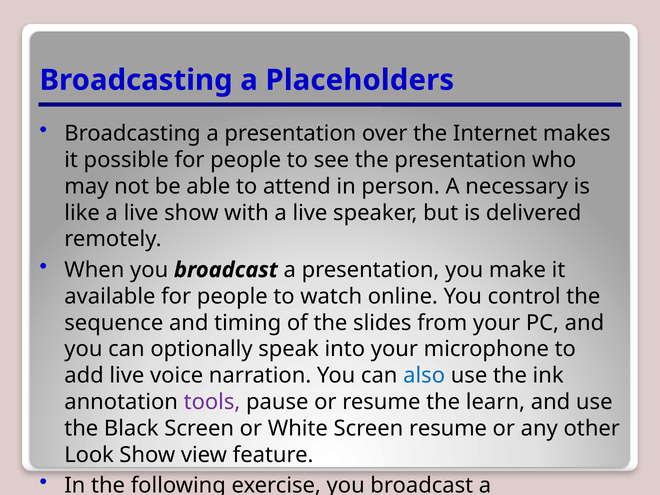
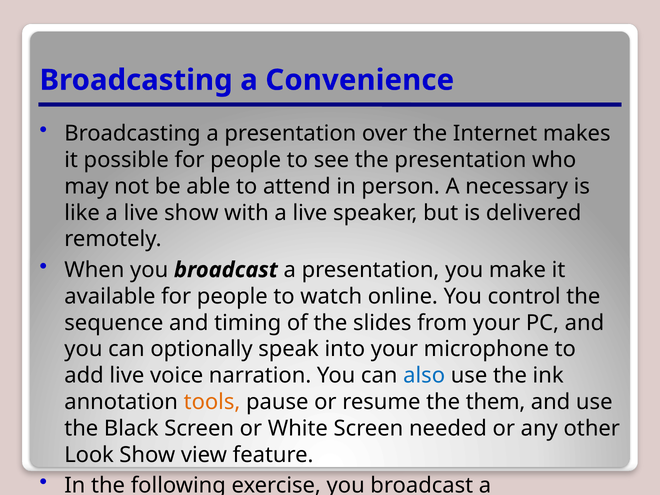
Placeholders: Placeholders -> Convenience
tools colour: purple -> orange
learn: learn -> them
Screen resume: resume -> needed
